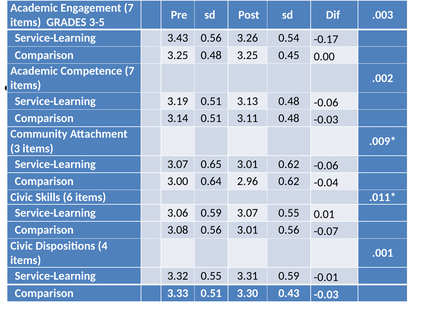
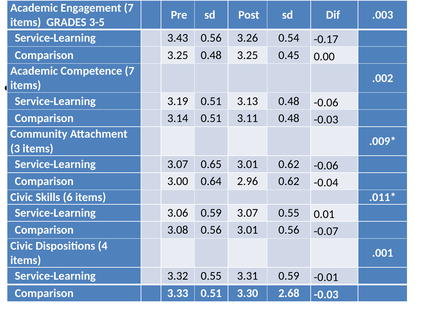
0.43: 0.43 -> 2.68
